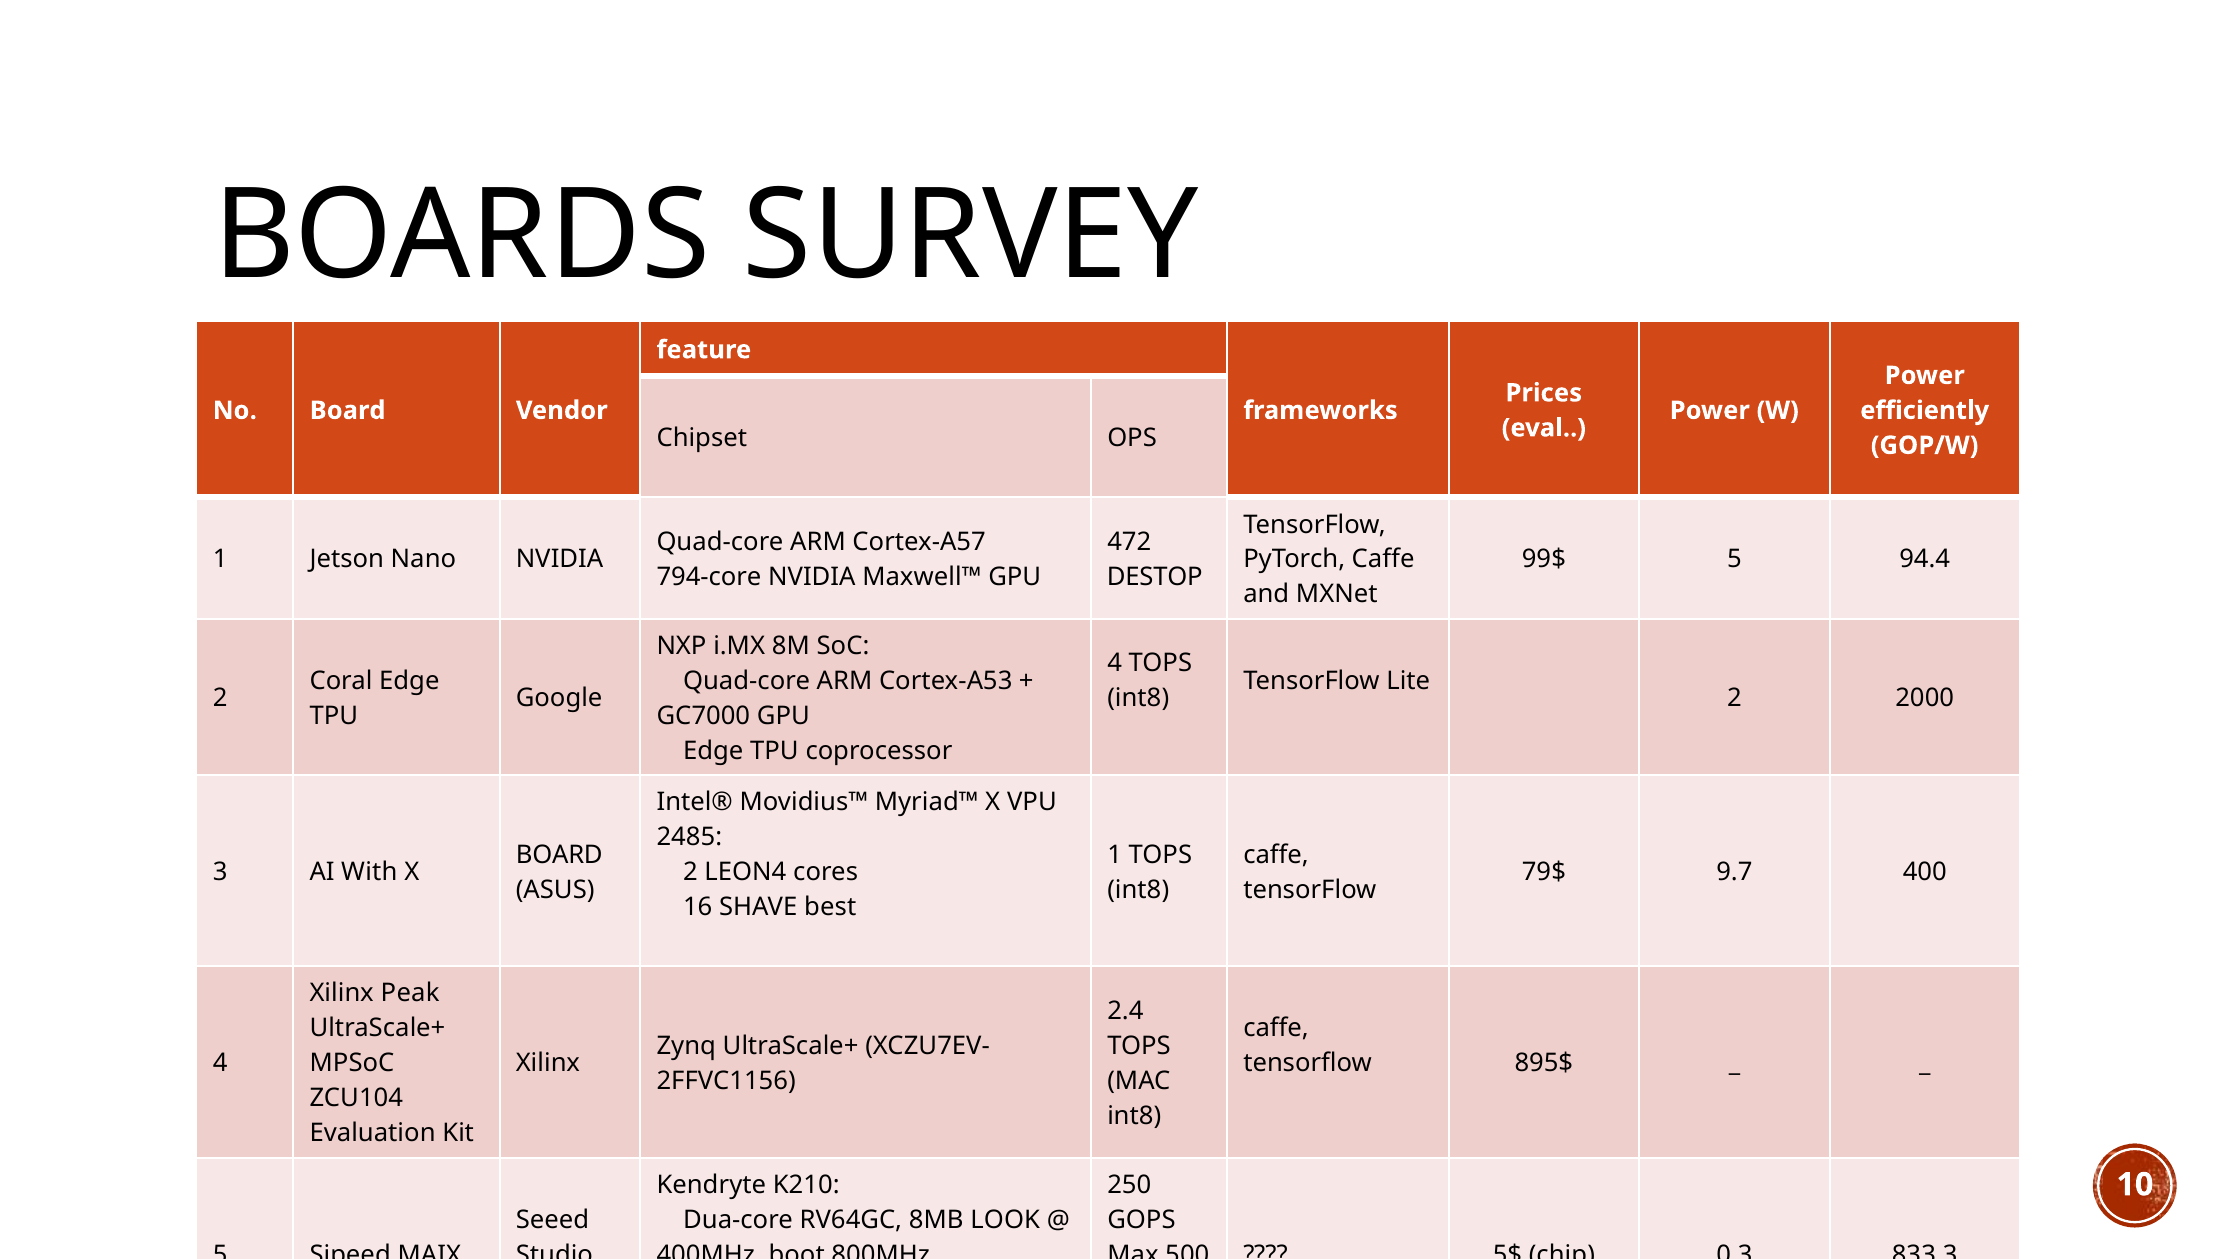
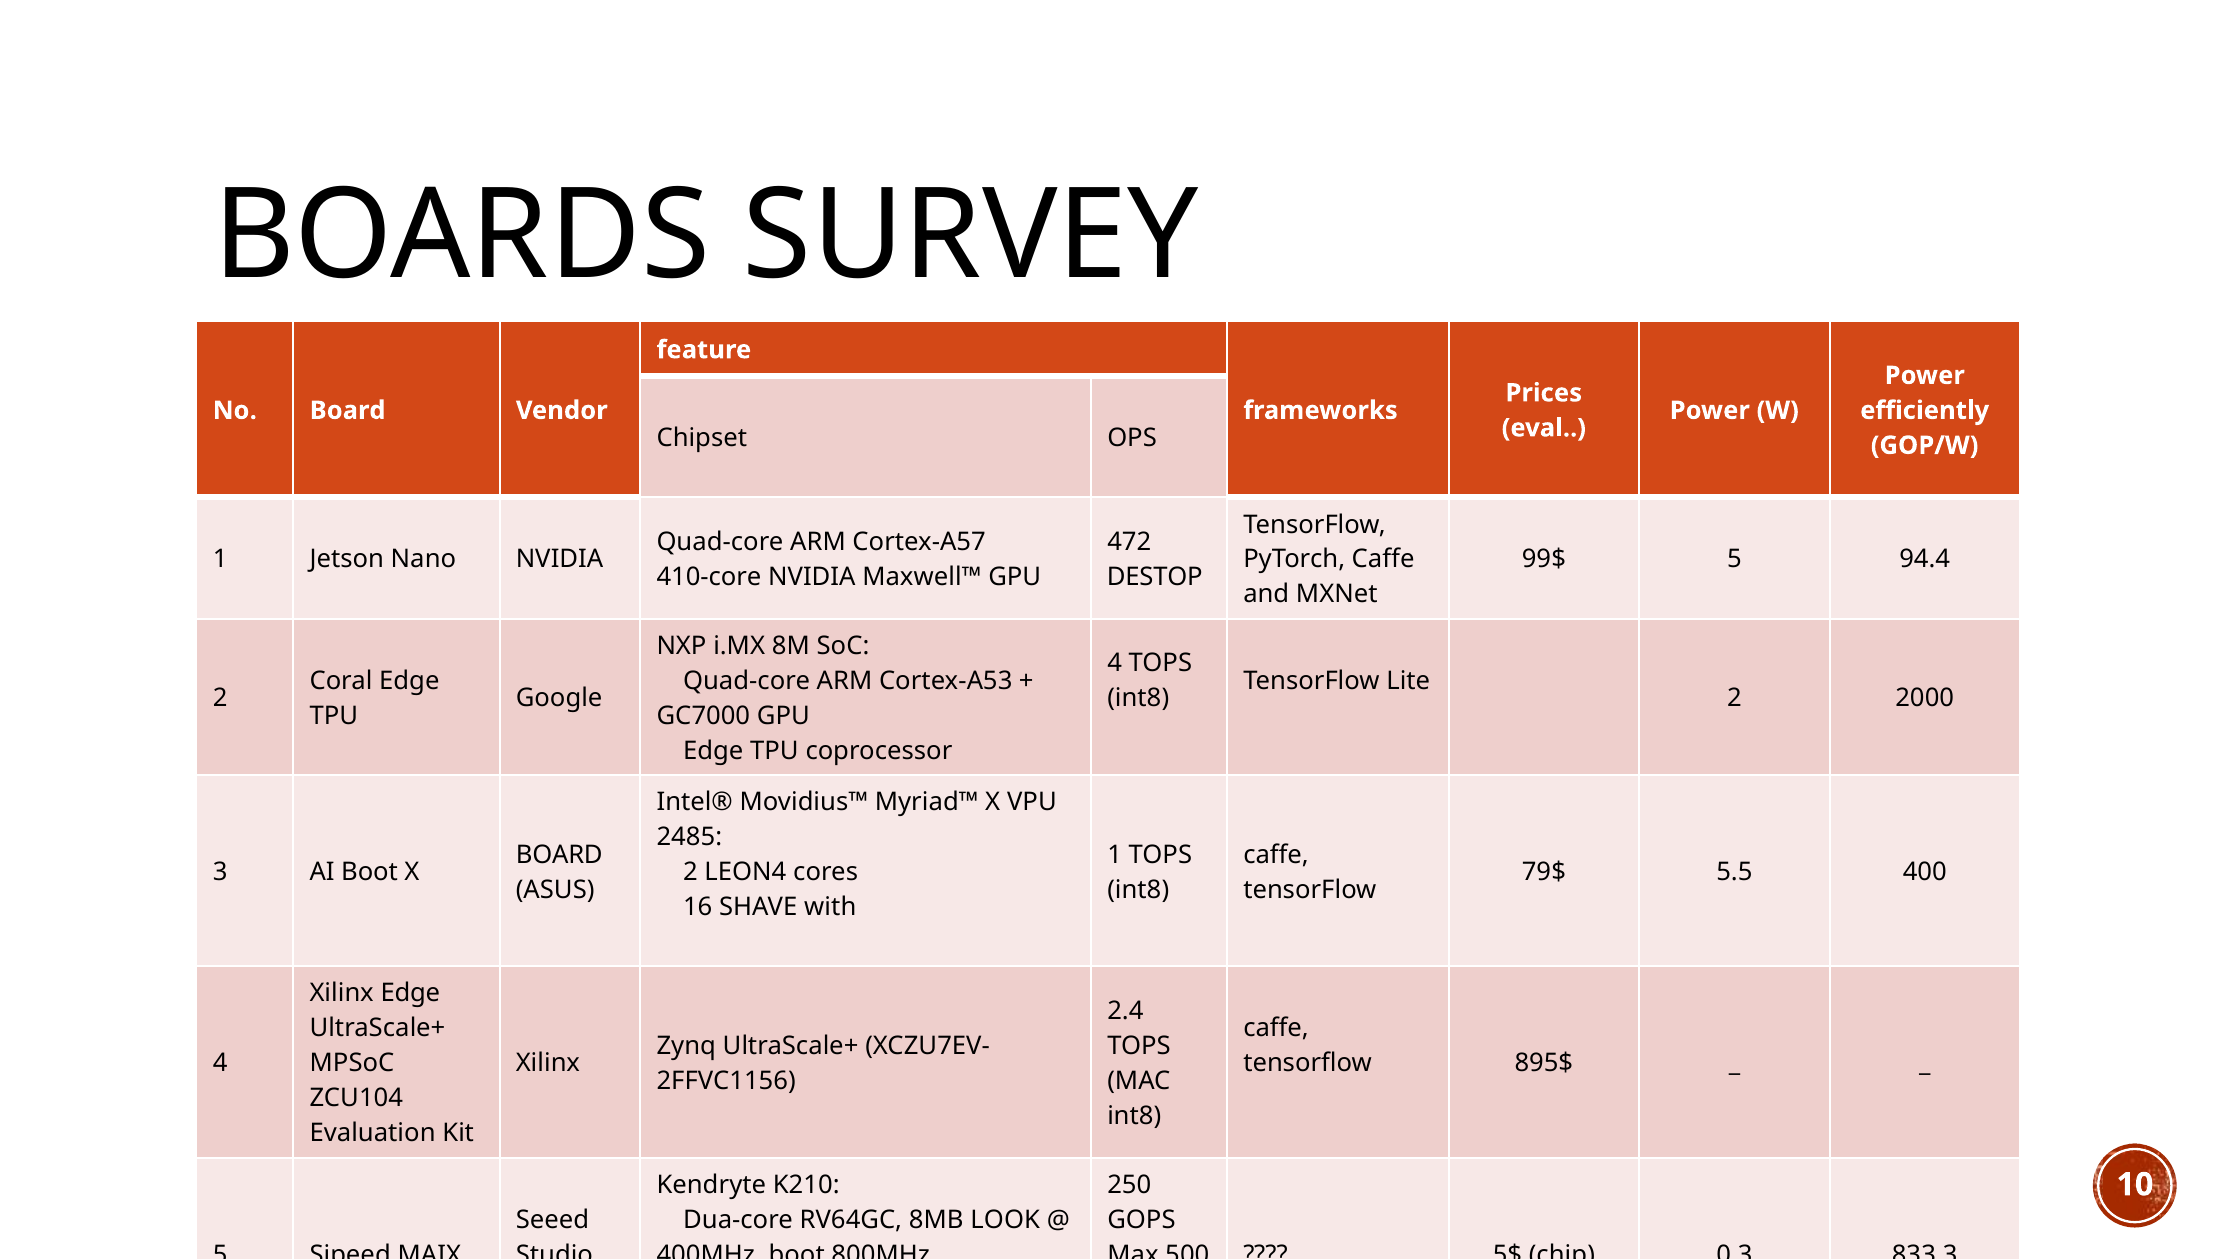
794-core: 794-core -> 410-core
AI With: With -> Boot
9.7: 9.7 -> 5.5
best: best -> with
Xilinx Peak: Peak -> Edge
